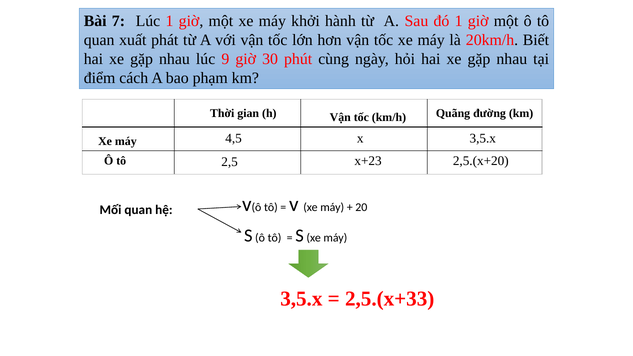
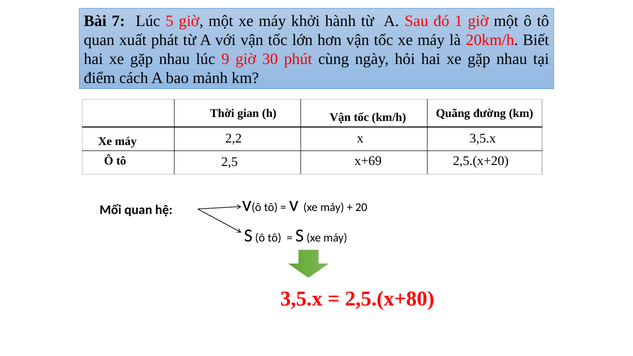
Lúc 1: 1 -> 5
phạm: phạm -> mảnh
4,5: 4,5 -> 2,2
x+23: x+23 -> x+69
2,5.(x+33: 2,5.(x+33 -> 2,5.(x+80
